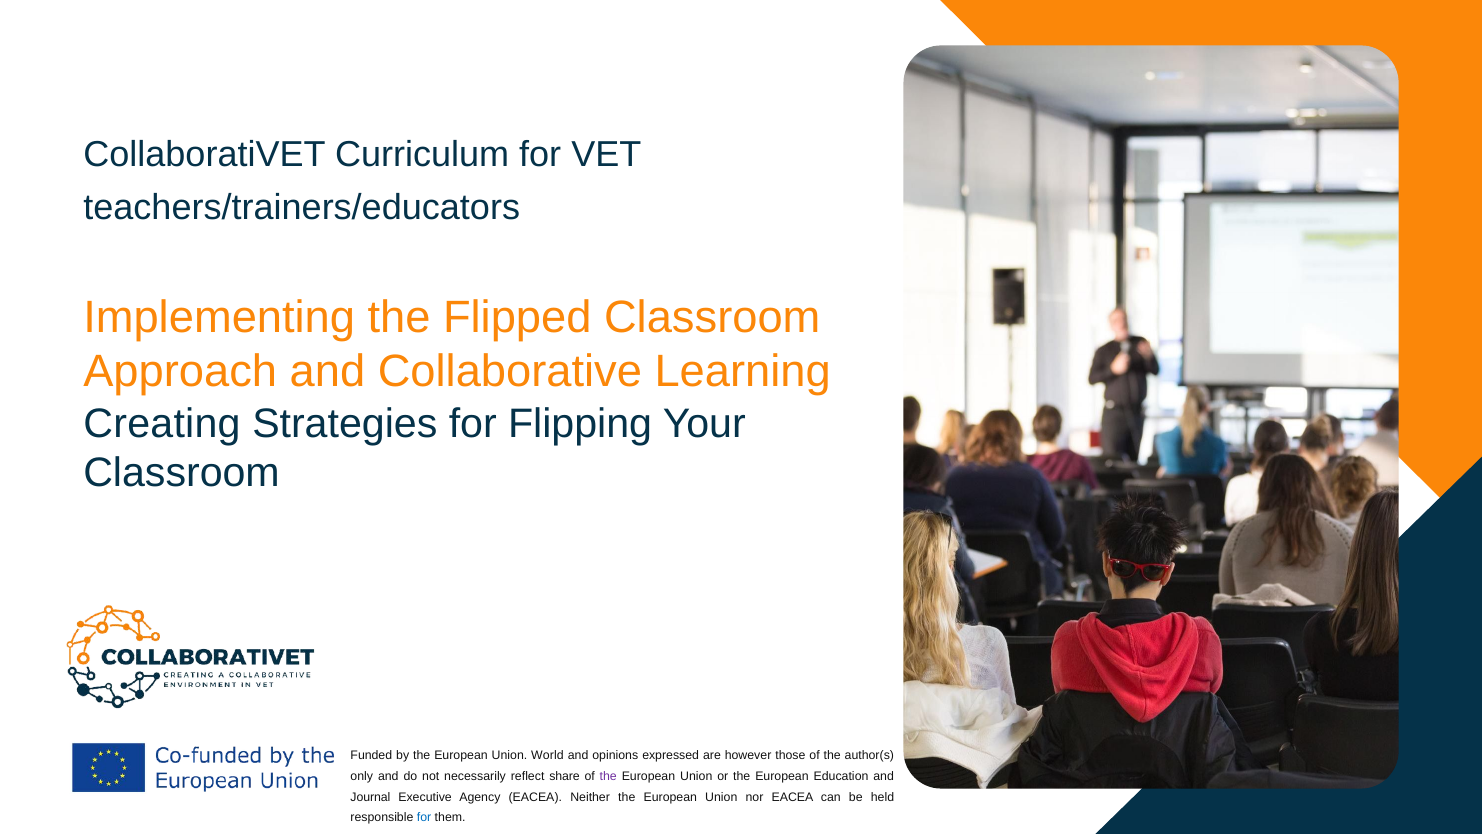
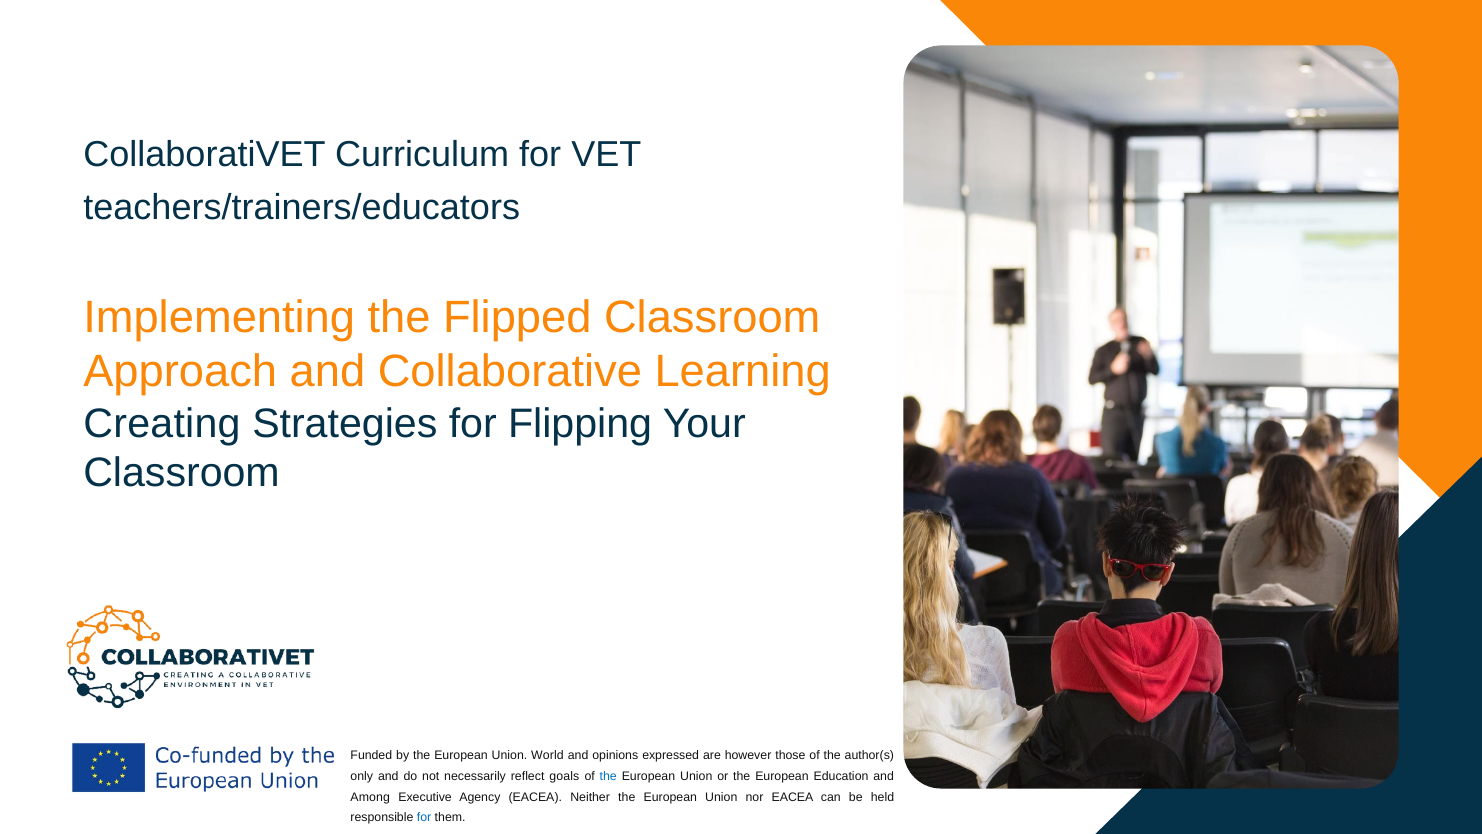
share: share -> goals
the at (608, 776) colour: purple -> blue
Journal: Journal -> Among
